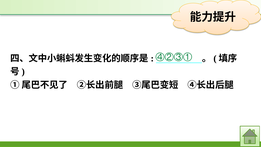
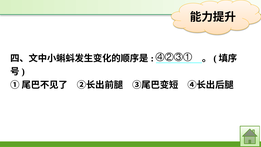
④②③① colour: green -> black
